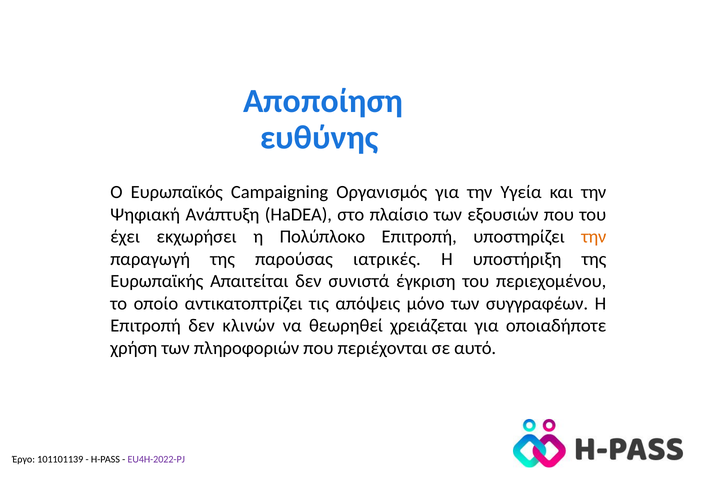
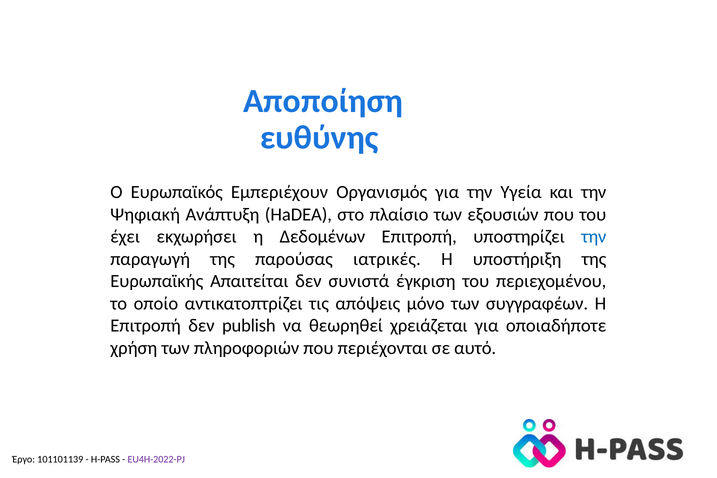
Campaigning: Campaigning -> Εμπεριέχουν
Πολύπλοκο: Πολύπλοκο -> Δεδομένων
την at (594, 237) colour: orange -> blue
κλινών: κλινών -> publish
